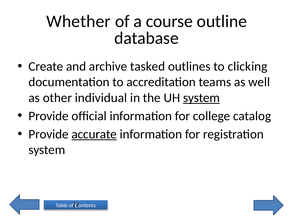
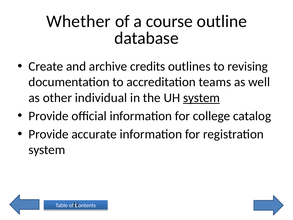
tasked: tasked -> credits
clicking: clicking -> revising
accurate underline: present -> none
